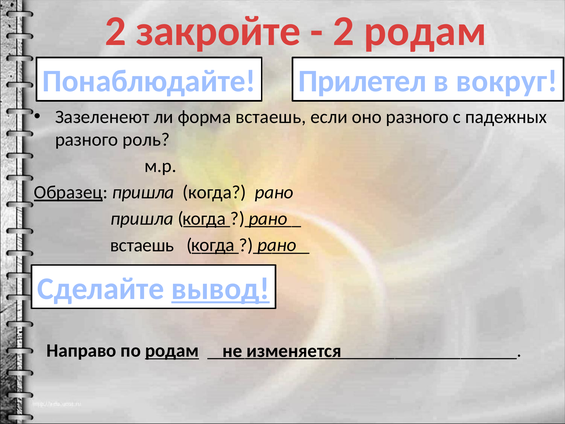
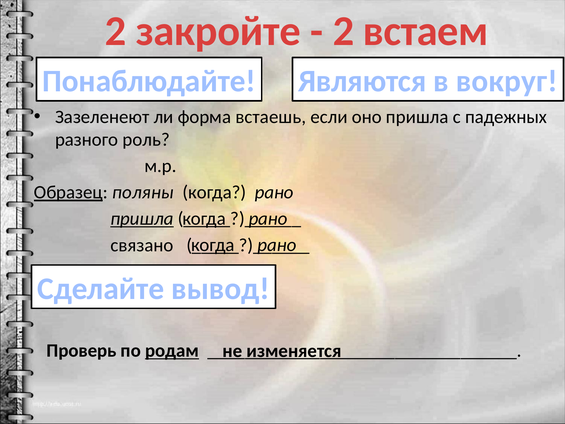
2 родам: родам -> встаем
Прилетел: Прилетел -> Являются
оно разного: разного -> пришла
Образец пришла: пришла -> поляны
пришла at (142, 219) underline: none -> present
встаешь at (142, 245): встаешь -> связано
вывод underline: present -> none
Направо: Направо -> Проверь
